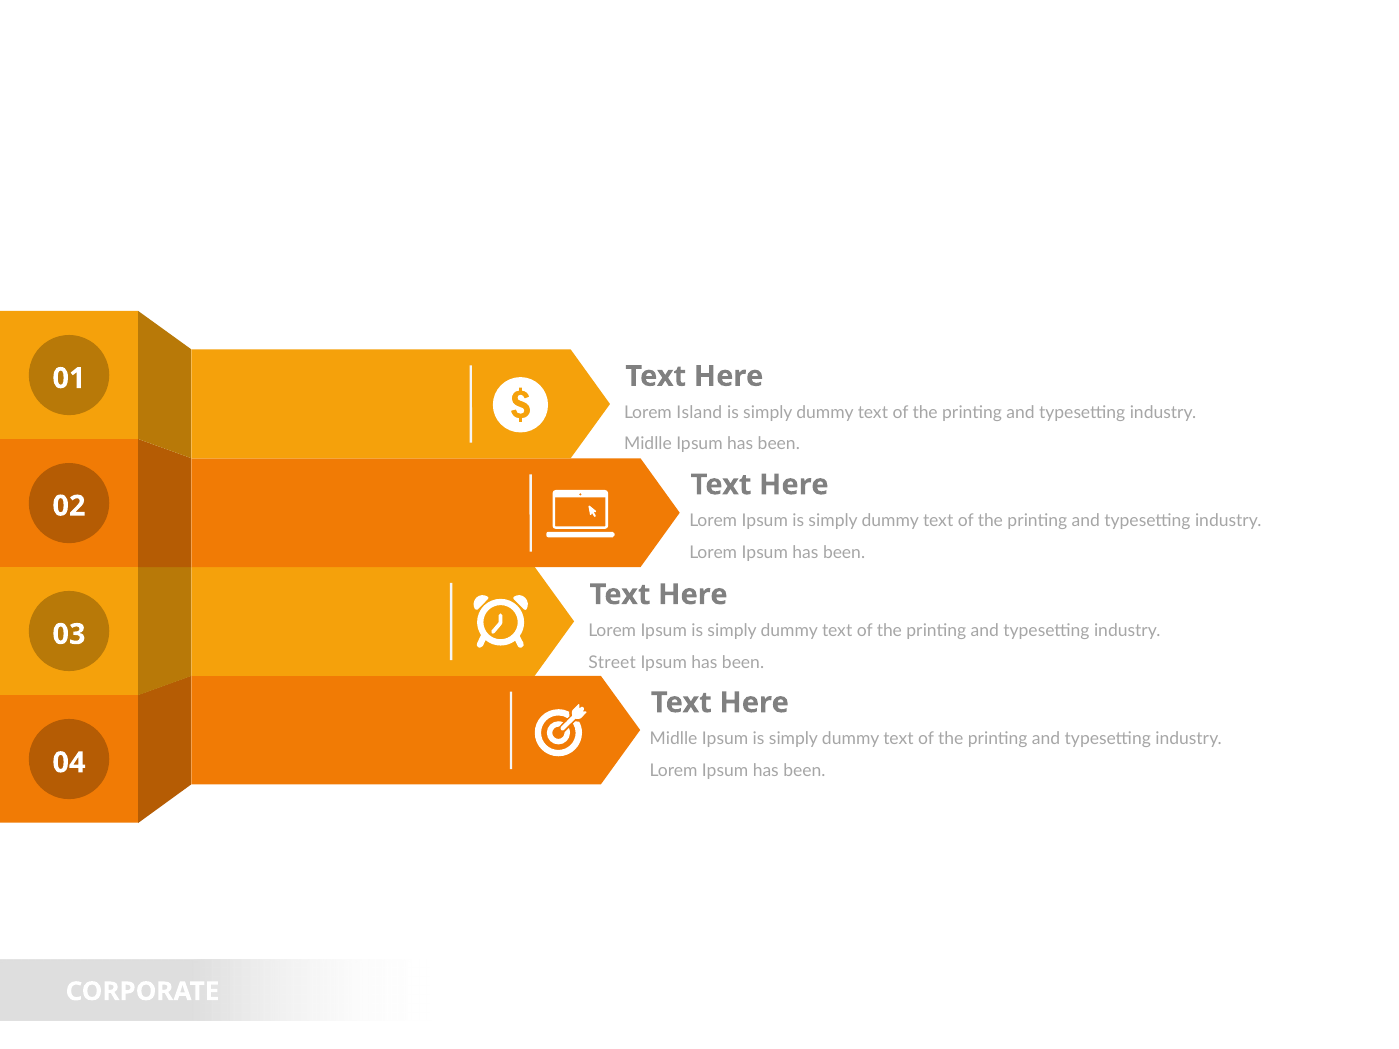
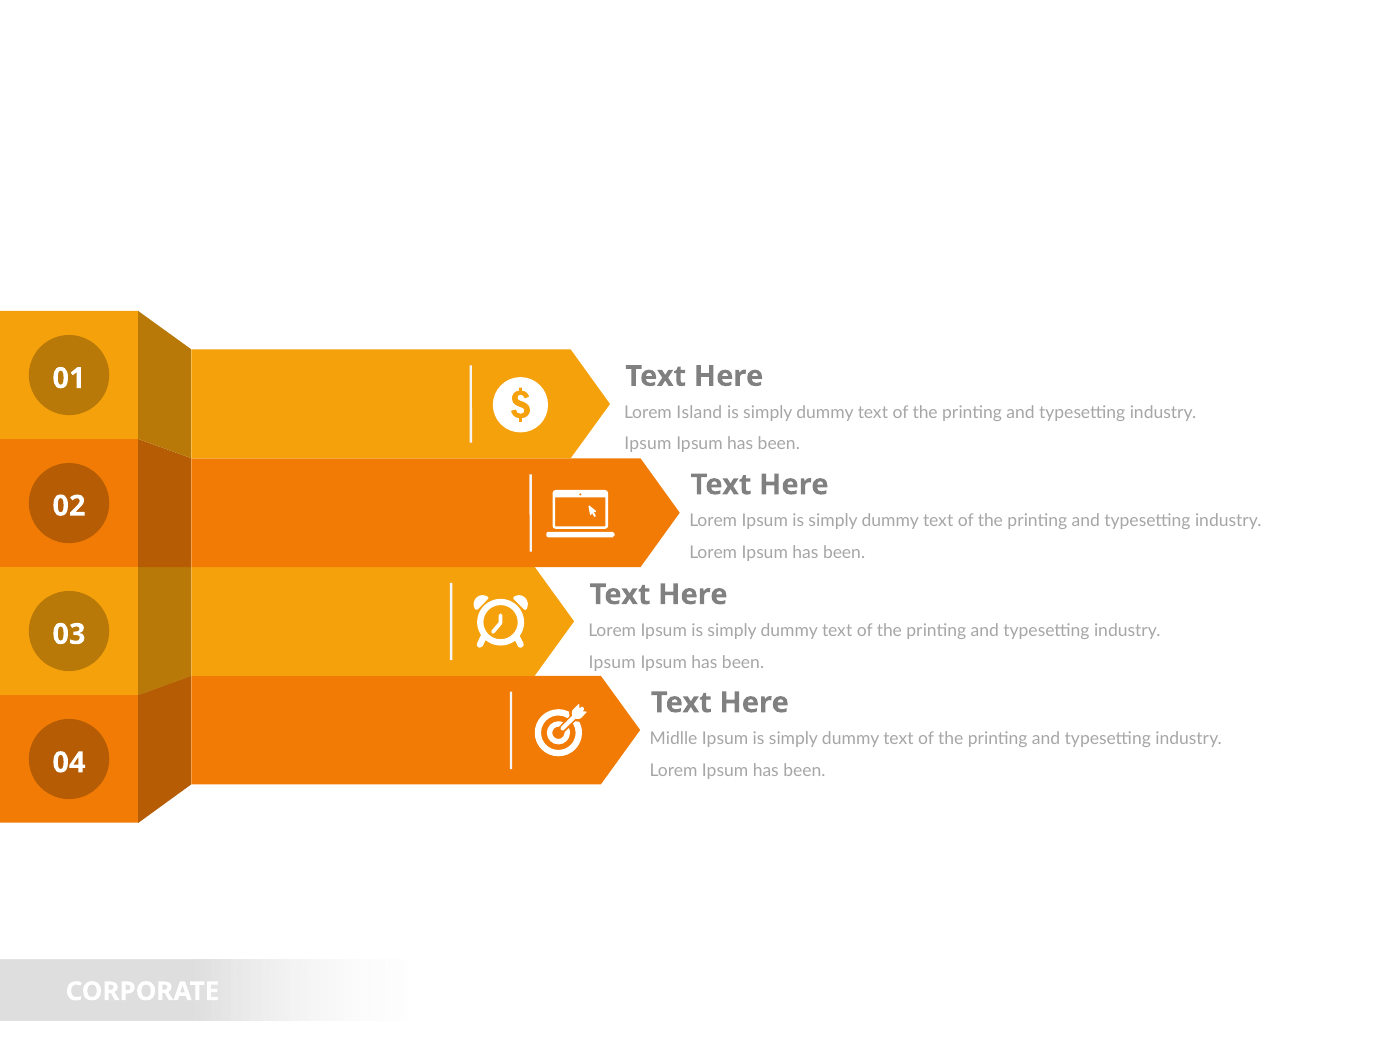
Midlle at (648, 444): Midlle -> Ipsum
Street at (612, 662): Street -> Ipsum
